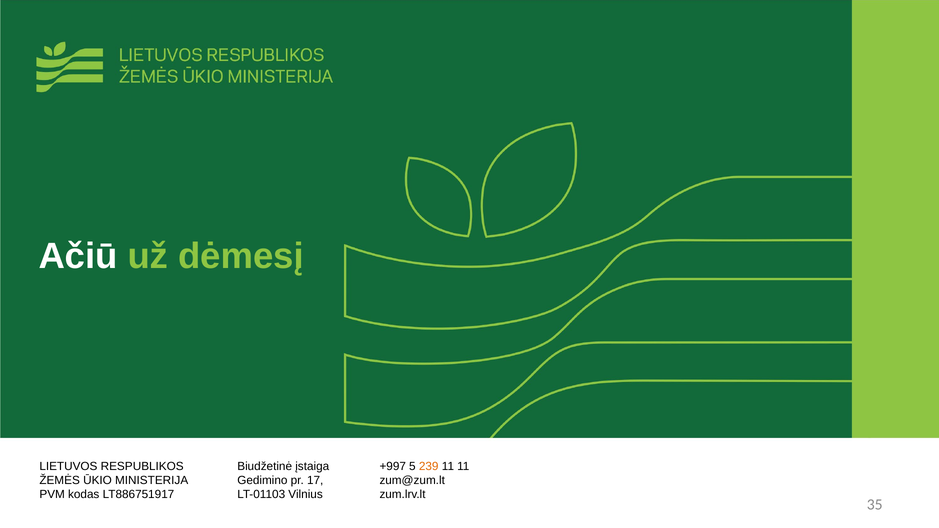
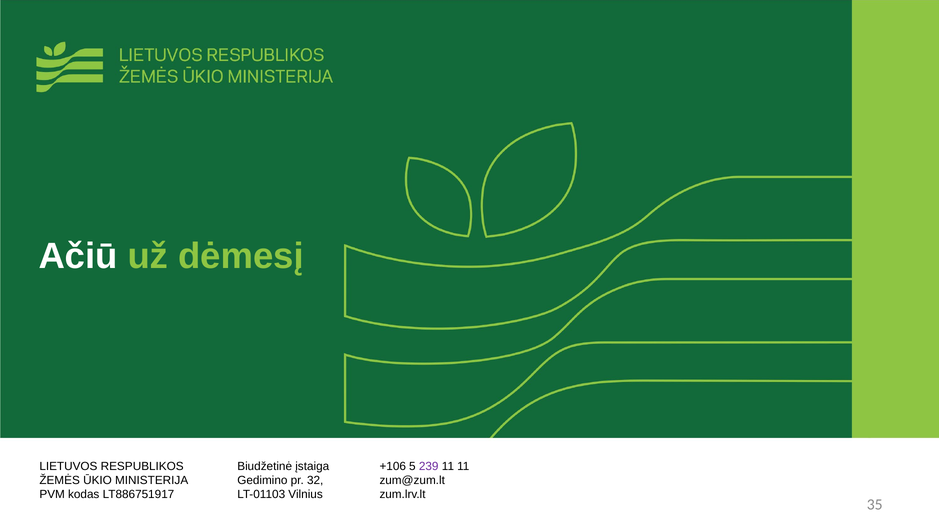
+997: +997 -> +106
239 colour: orange -> purple
17: 17 -> 32
